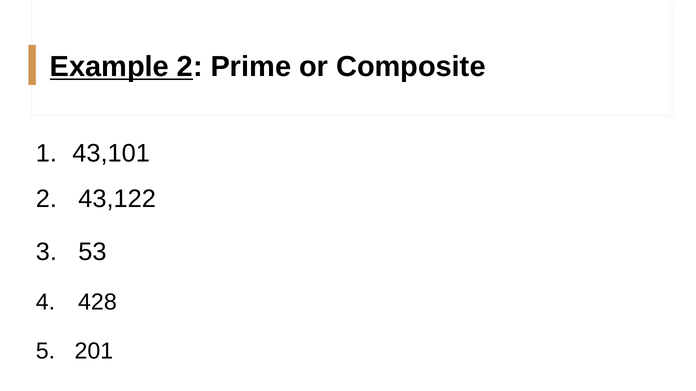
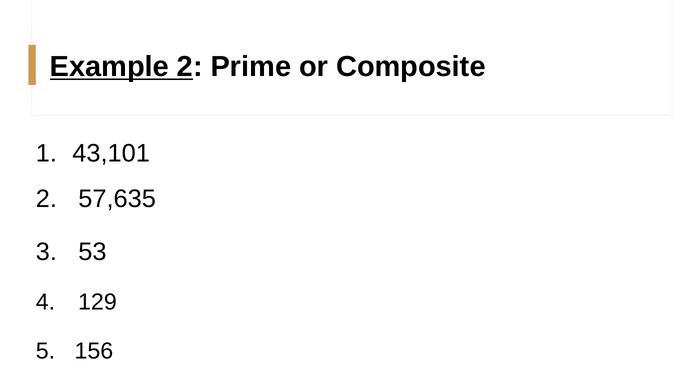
43,122: 43,122 -> 57,635
428: 428 -> 129
201: 201 -> 156
